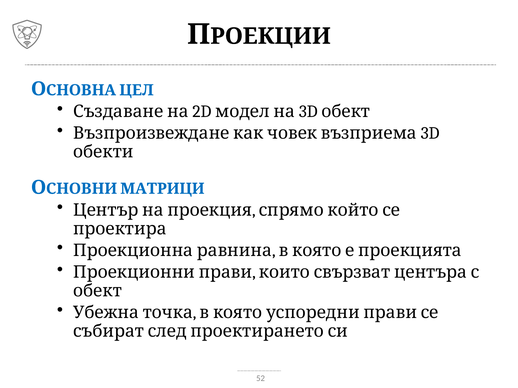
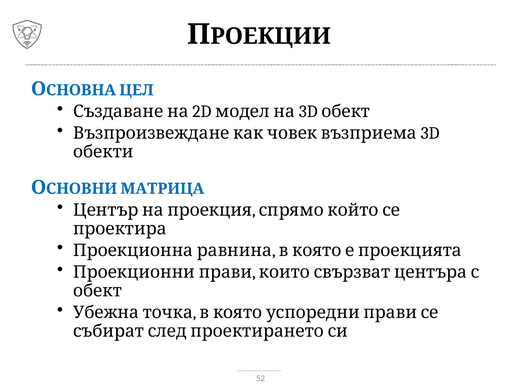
МАТРИЦИ: МАТРИЦИ -> МАТРИЦА
